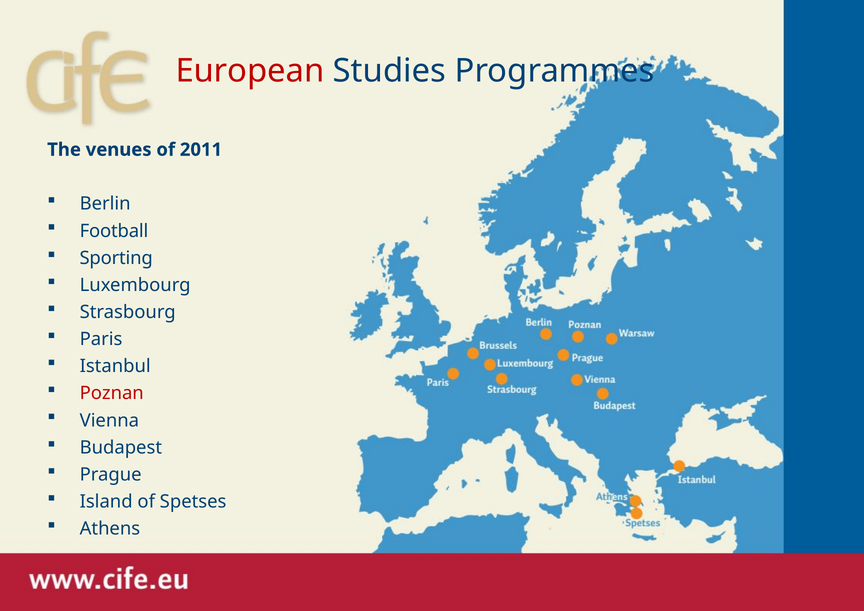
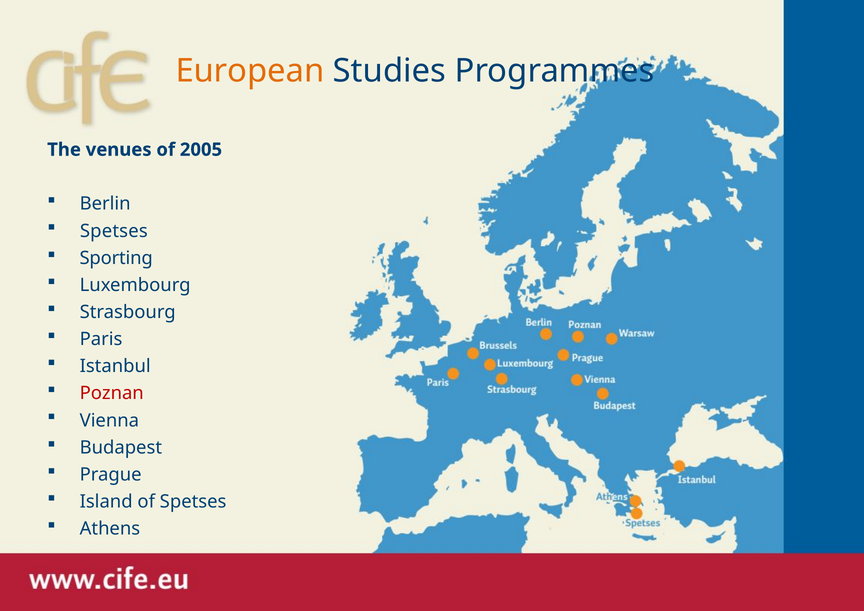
European colour: red -> orange
2011: 2011 -> 2005
Football at (114, 231): Football -> Spetses
